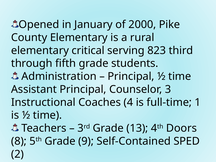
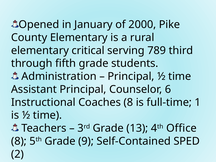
823: 823 -> 789
3: 3 -> 6
Coaches 4: 4 -> 8
Doors: Doors -> Office
